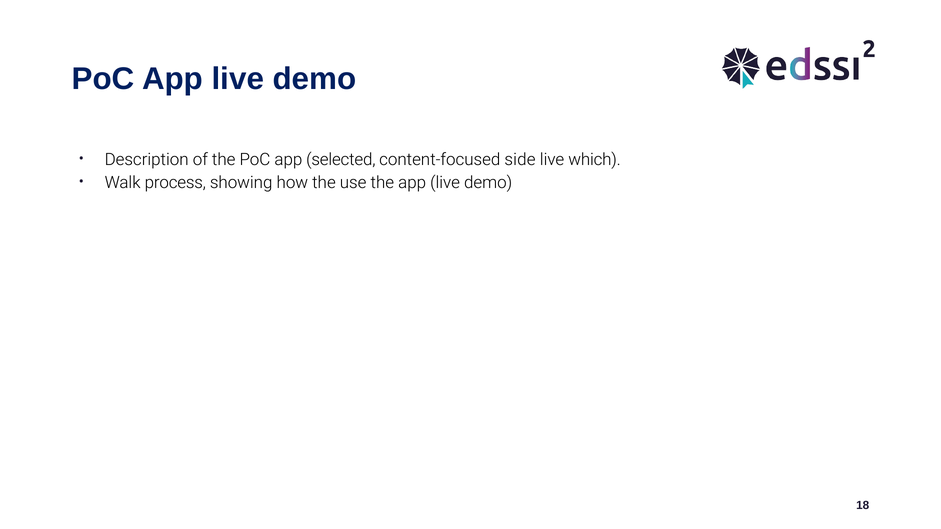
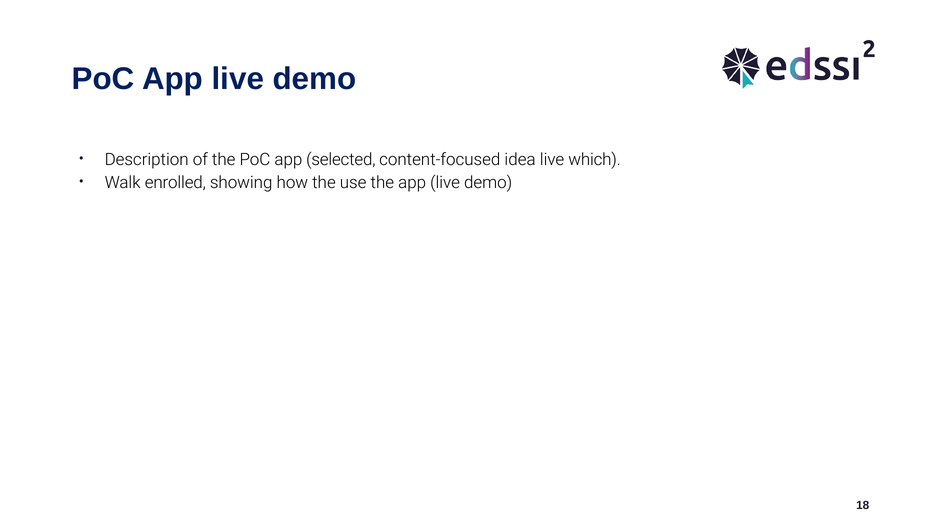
side: side -> idea
process: process -> enrolled
